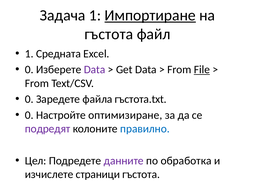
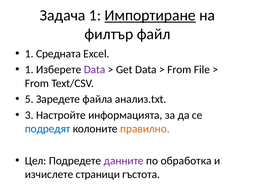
гъстота at (109, 34): гъстота -> филтър
0 at (29, 69): 0 -> 1
File underline: present -> none
0 at (29, 99): 0 -> 5
гъстота.txt: гъстота.txt -> анализ.txt
0 at (29, 115): 0 -> 3
оптимизиране: оптимизиране -> информацията
подредят colour: purple -> blue
правилно colour: blue -> orange
